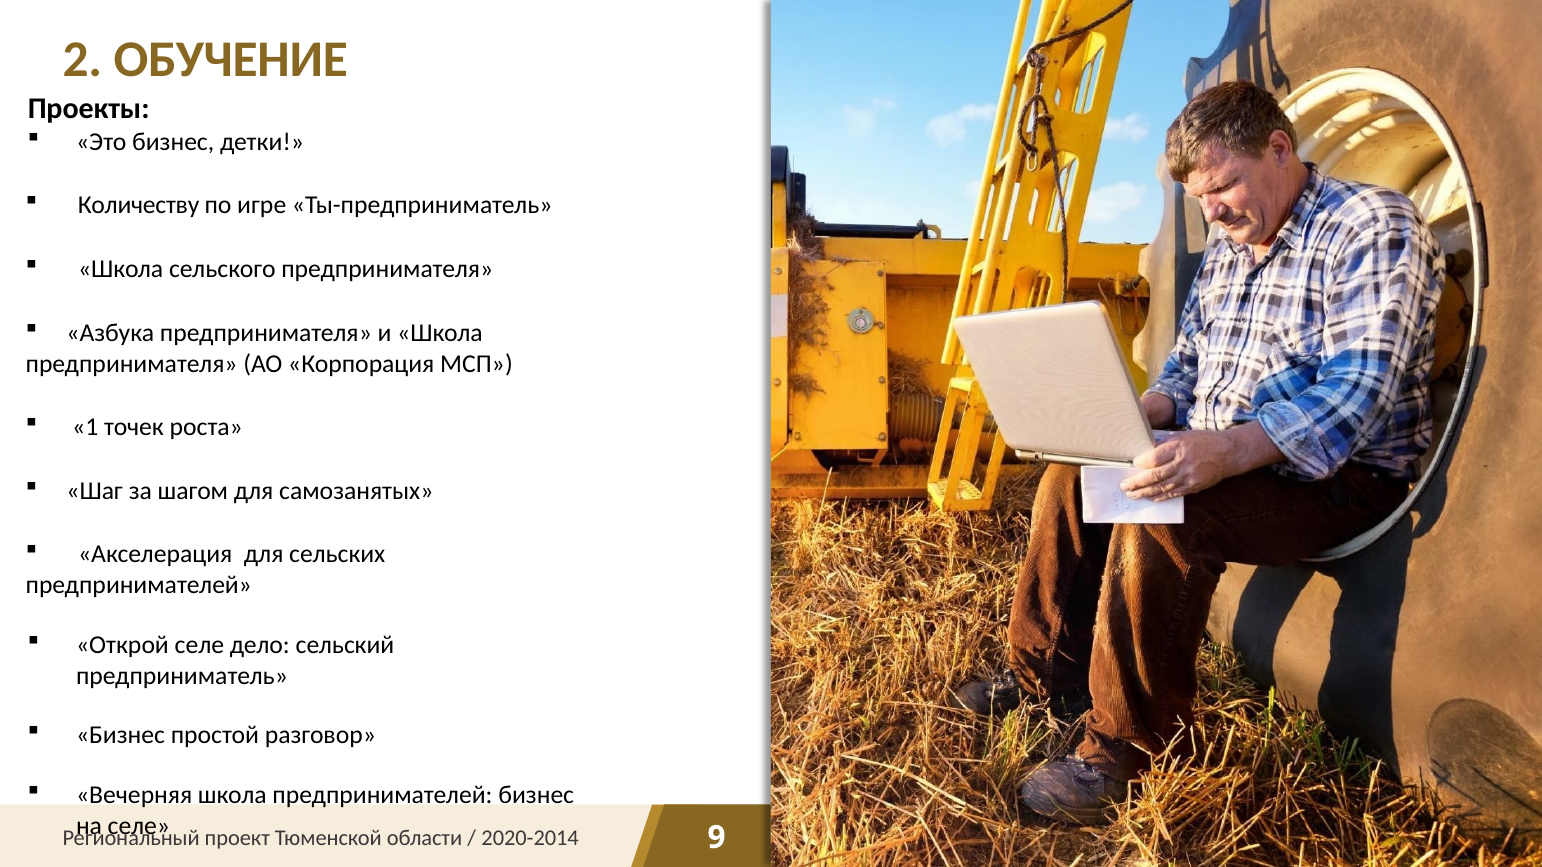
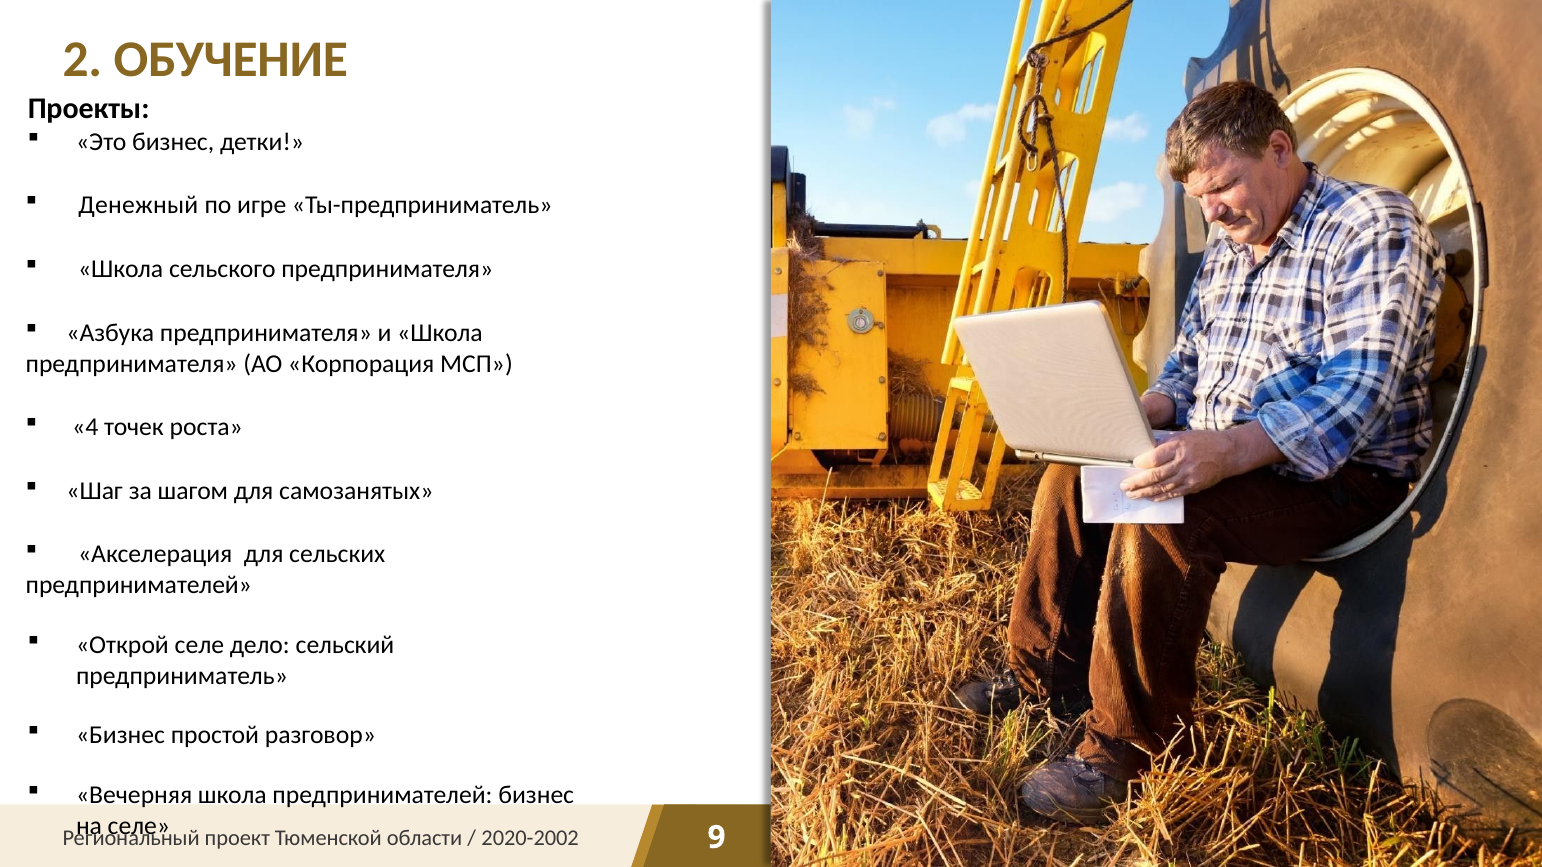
Количеству: Количеству -> Денежный
1: 1 -> 4
2020-2014: 2020-2014 -> 2020-2002
